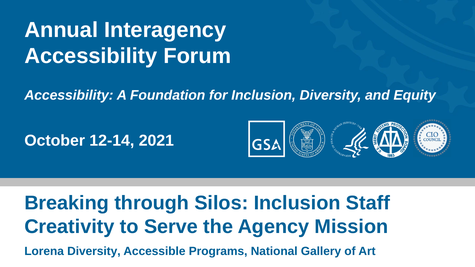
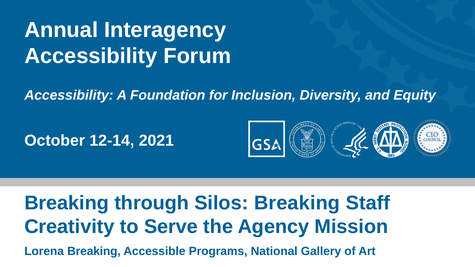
Silos Inclusion: Inclusion -> Breaking
Lorena Diversity: Diversity -> Breaking
